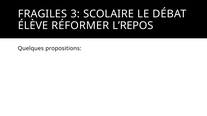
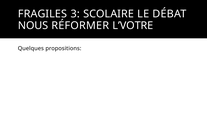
ÉLÈVE: ÉLÈVE -> NOUS
L’REPOS: L’REPOS -> L’VOTRE
